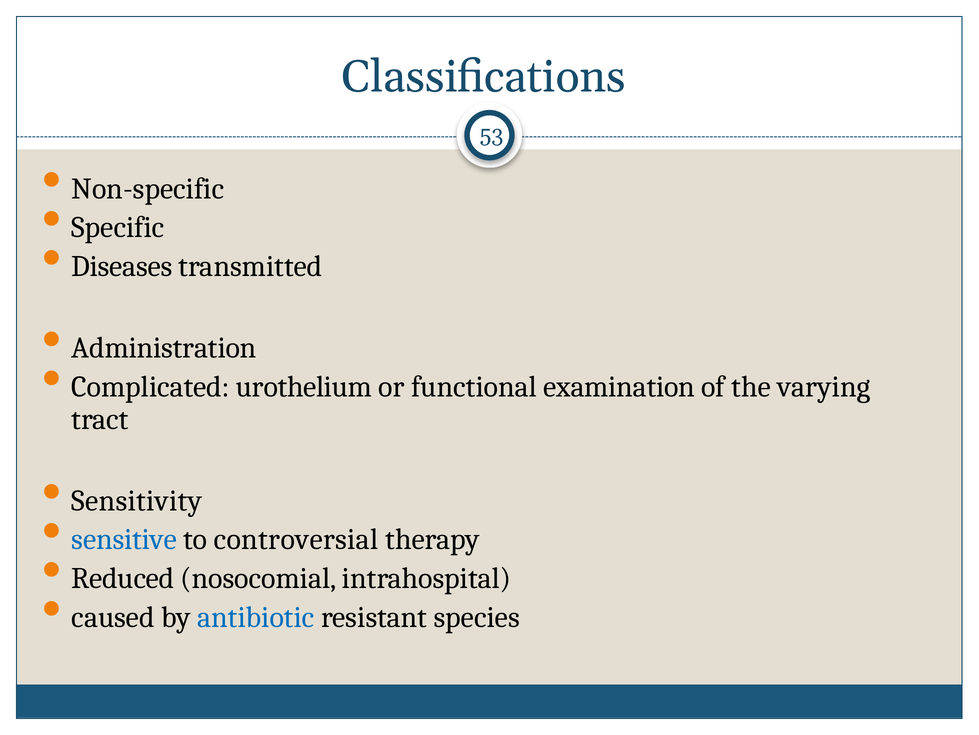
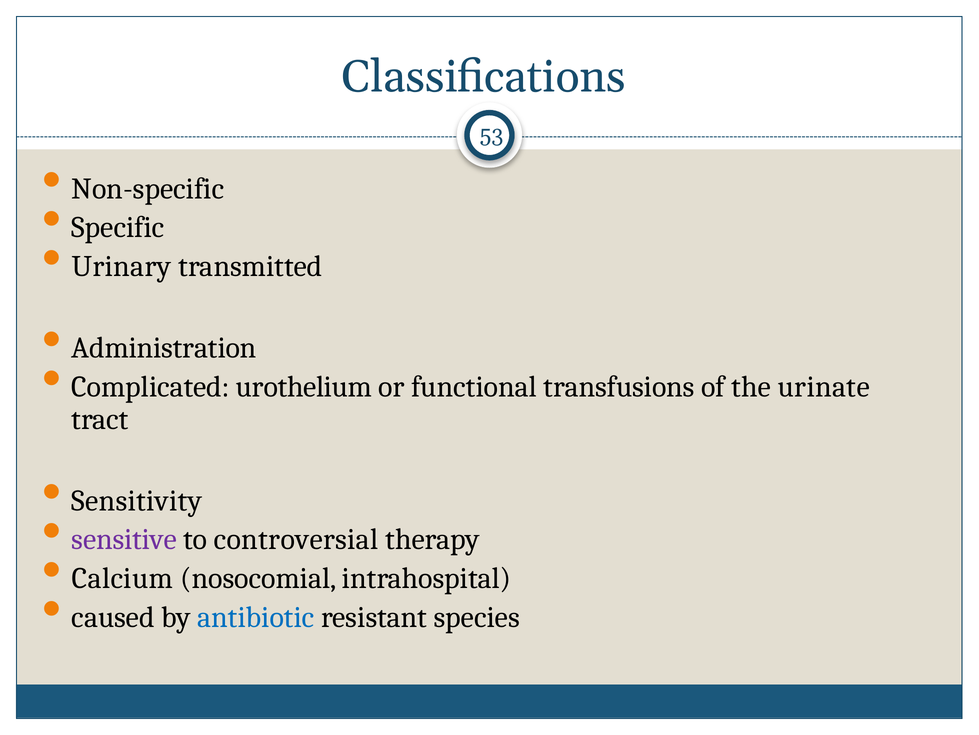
Diseases: Diseases -> Urinary
examination: examination -> transfusions
varying: varying -> urinate
sensitive colour: blue -> purple
Reduced: Reduced -> Calcium
